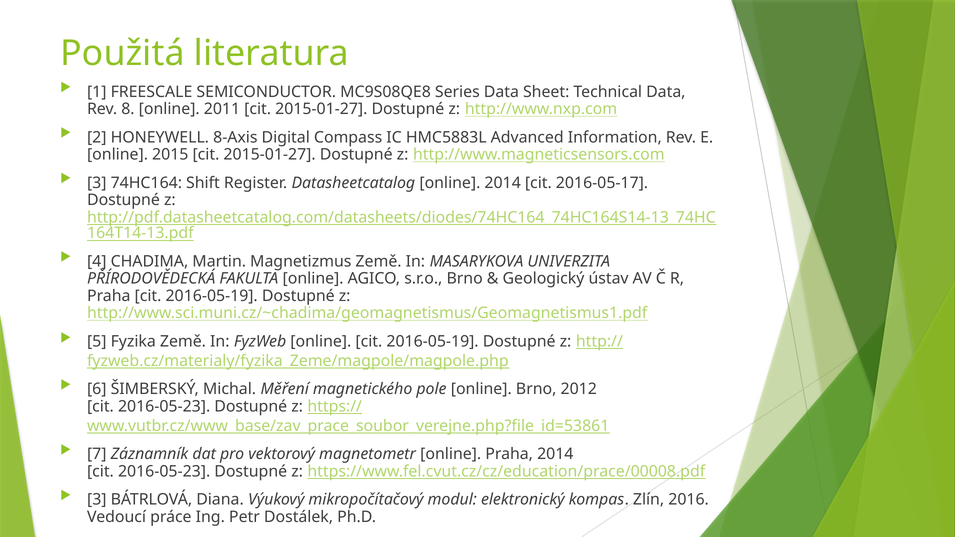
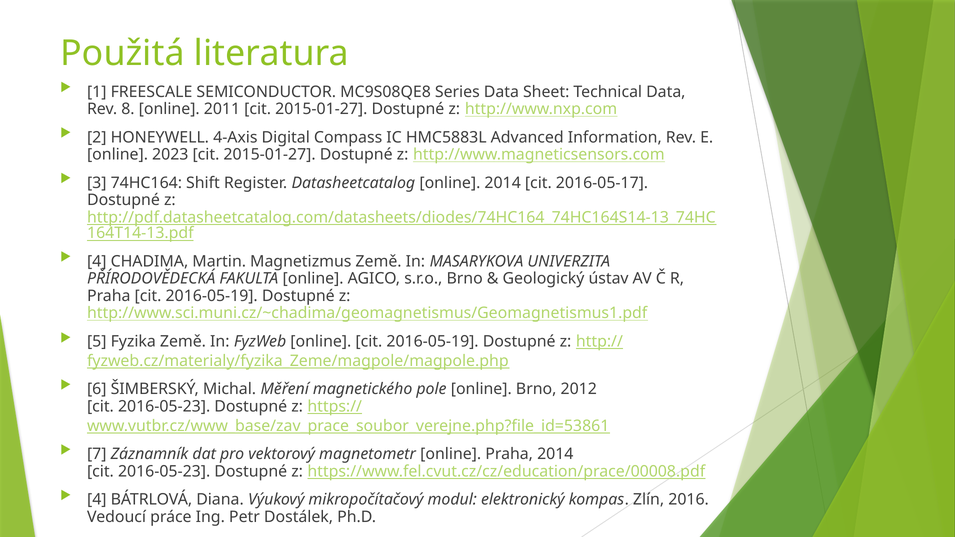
8-Axis: 8-Axis -> 4-Axis
2015: 2015 -> 2023
3 at (97, 500): 3 -> 4
